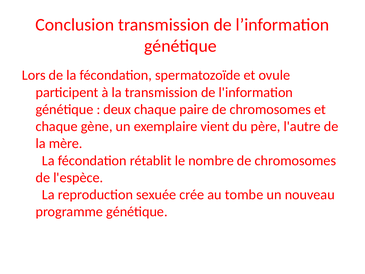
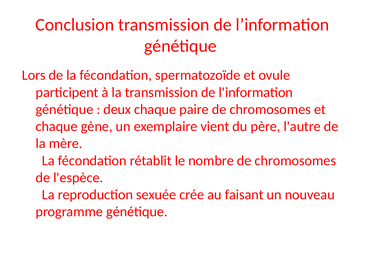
tombe: tombe -> faisant
